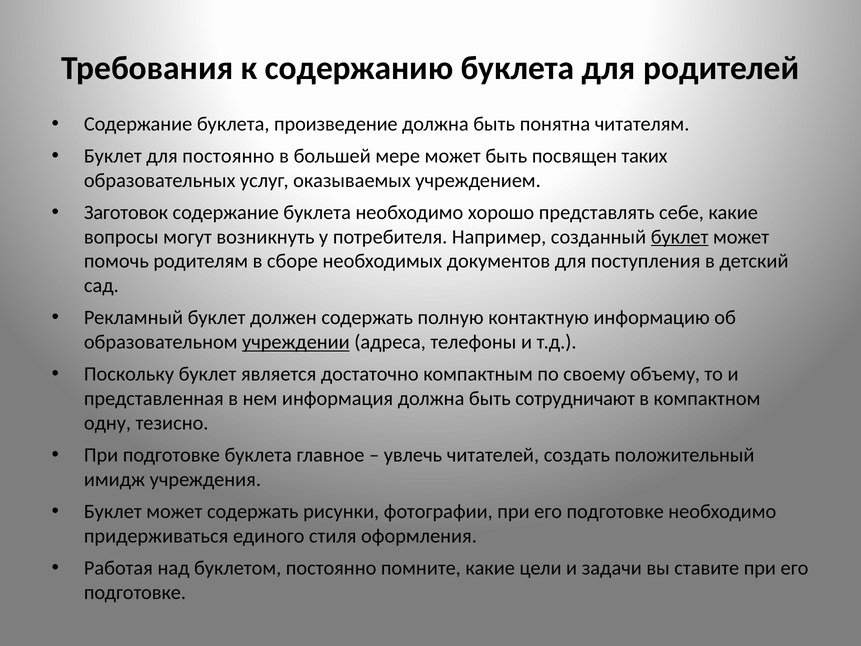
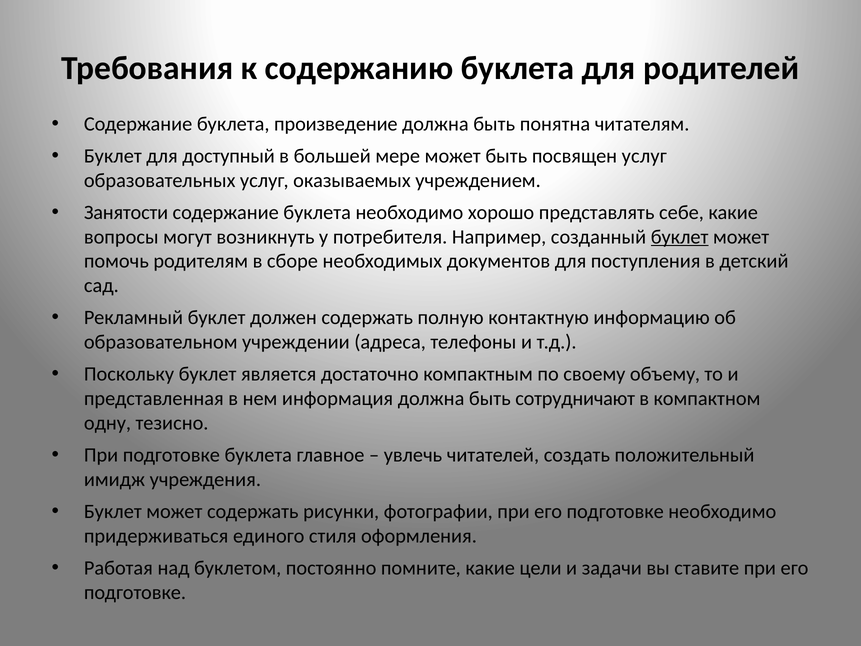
для постоянно: постоянно -> доступный
посвящен таких: таких -> услуг
Заготовок: Заготовок -> Занятости
учреждении underline: present -> none
